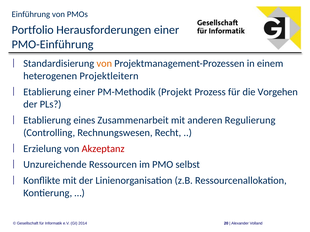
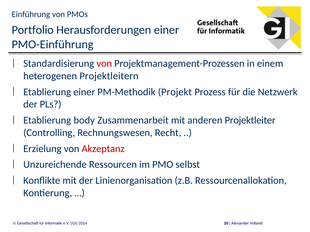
von at (104, 64) colour: orange -> red
Vorgehen: Vorgehen -> Netzwerk
eines: eines -> body
Regulierung: Regulierung -> Projektleiter
